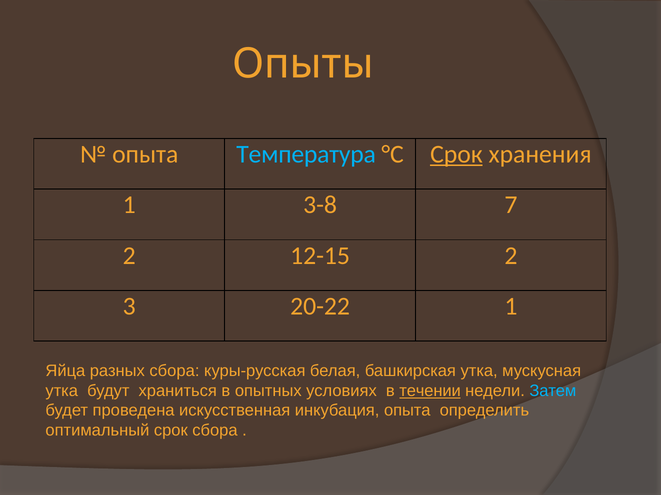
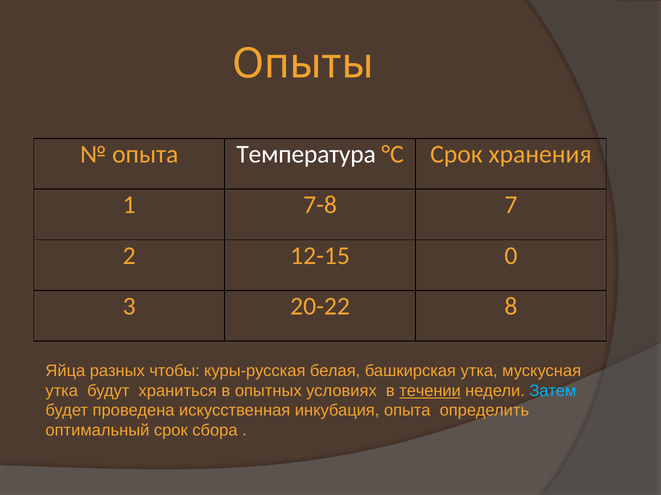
Температура colour: light blue -> white
Срок at (456, 155) underline: present -> none
3-8: 3-8 -> 7-8
12-15 2: 2 -> 0
20-22 1: 1 -> 8
разных сбора: сбора -> чтобы
